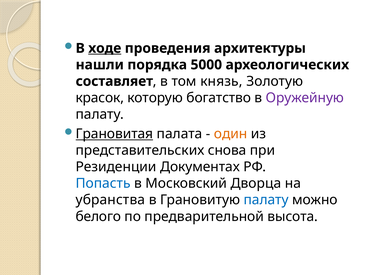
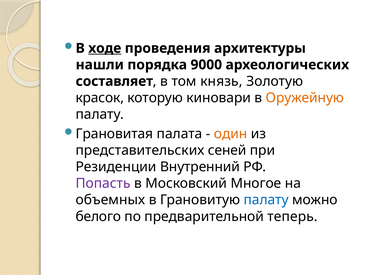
5000: 5000 -> 9000
богатство: богатство -> киновари
Оружейную colour: purple -> orange
Грановитая underline: present -> none
снова: снова -> сеней
Документах: Документах -> Внутренний
Попасть colour: blue -> purple
Дворца: Дворца -> Многое
убранства: убранства -> объемных
высота: высота -> теперь
